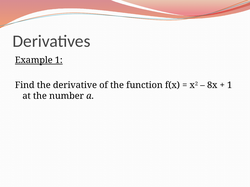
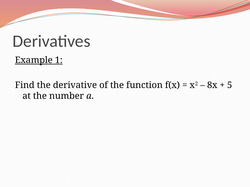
1 at (230, 85): 1 -> 5
